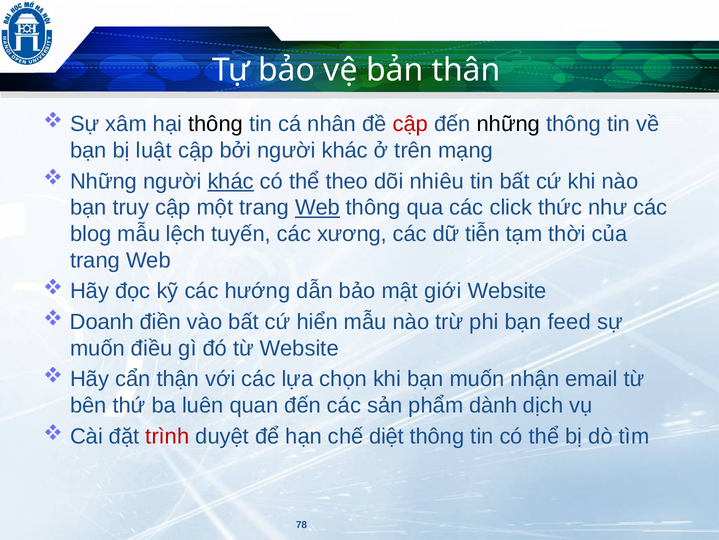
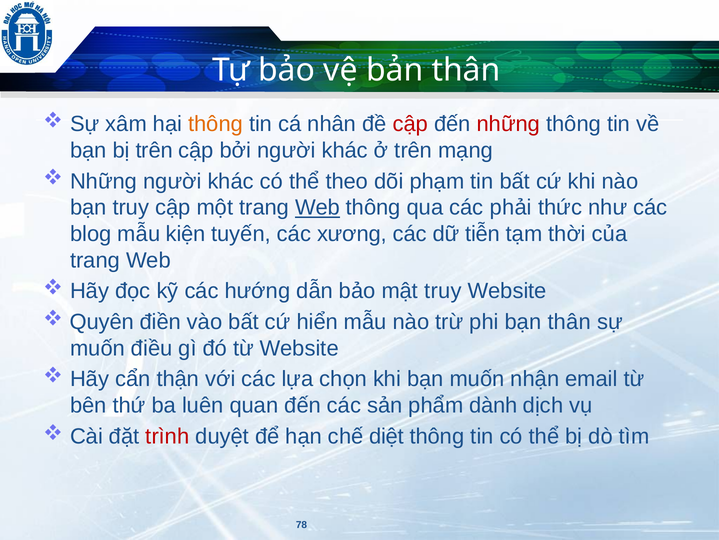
thông at (216, 124) colour: black -> orange
những at (508, 124) colour: black -> red
bị luật: luật -> trên
khác at (231, 181) underline: present -> none
nhiêu: nhiêu -> phạm
click: click -> phải
lệch: lệch -> kiện
mật giới: giới -> truy
Doanh: Doanh -> Quyên
bạn feed: feed -> thân
